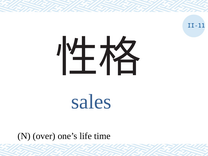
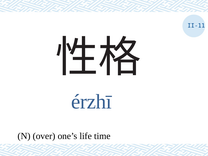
sales: sales -> érzhī
